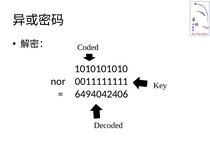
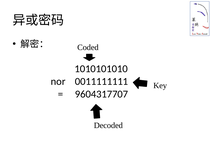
6494042406: 6494042406 -> 9604317707
